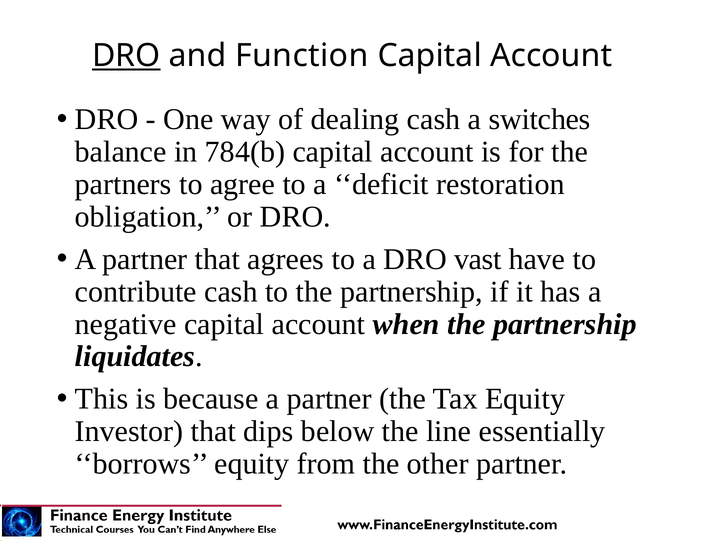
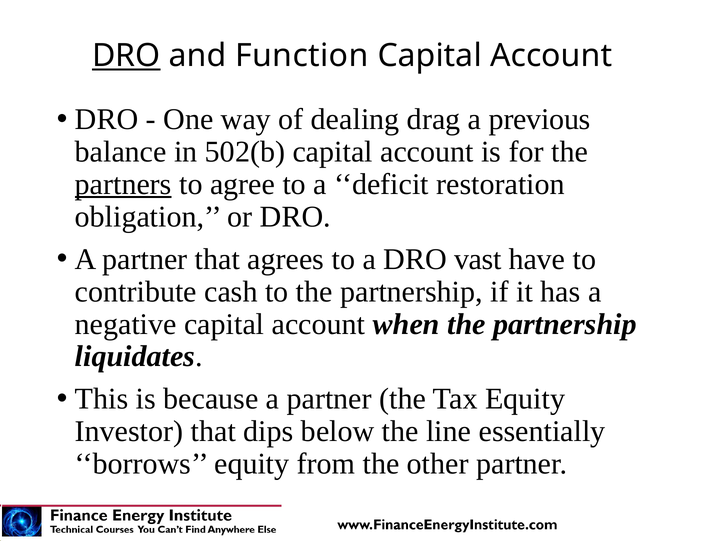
dealing cash: cash -> drag
switches: switches -> previous
784(b: 784(b -> 502(b
partners underline: none -> present
